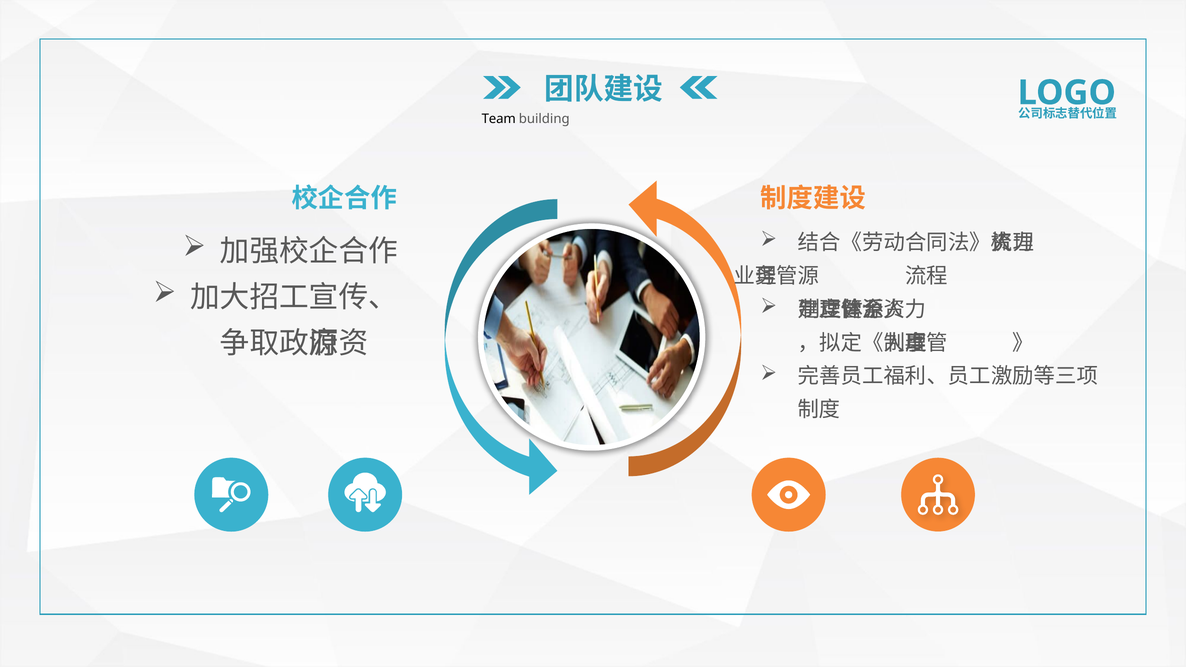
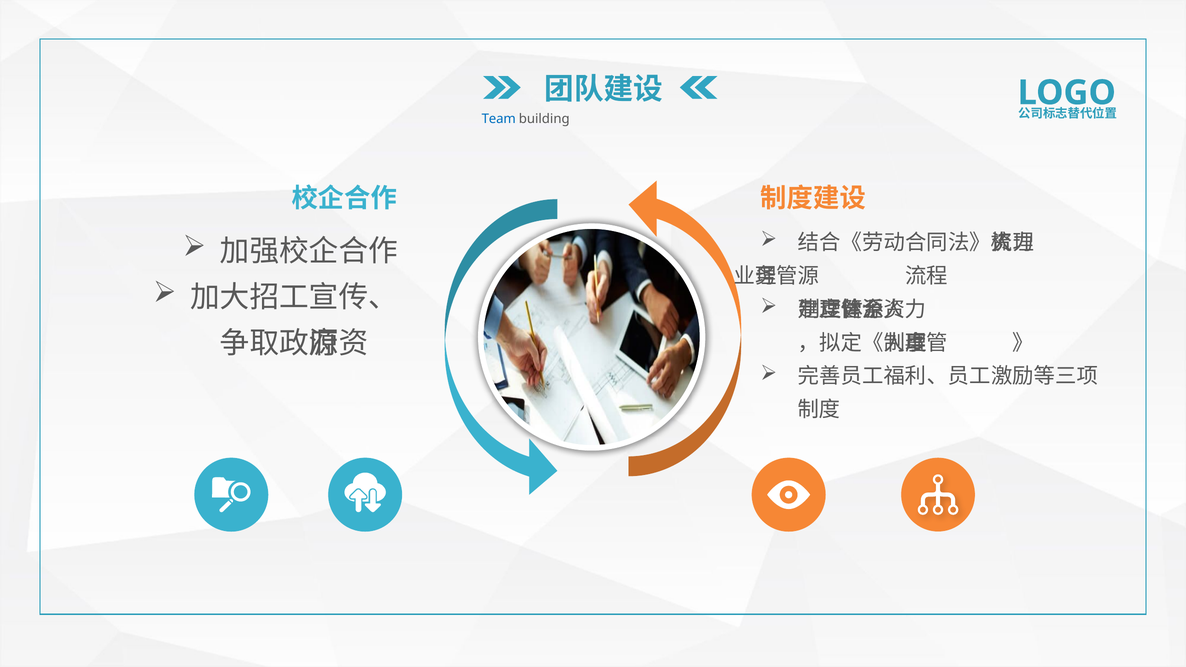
Team colour: black -> blue
